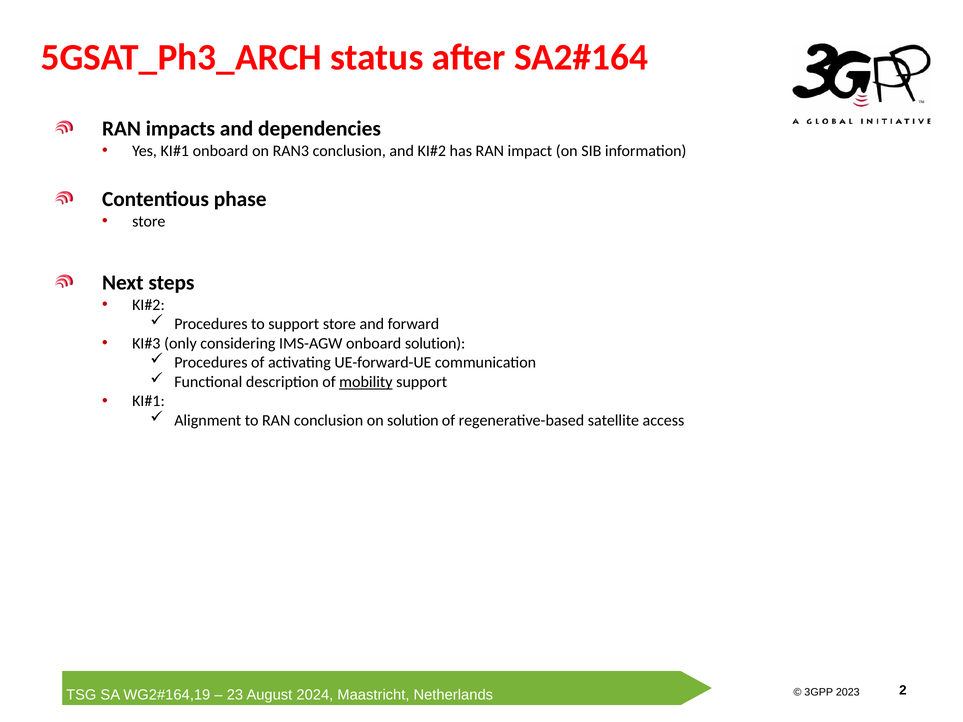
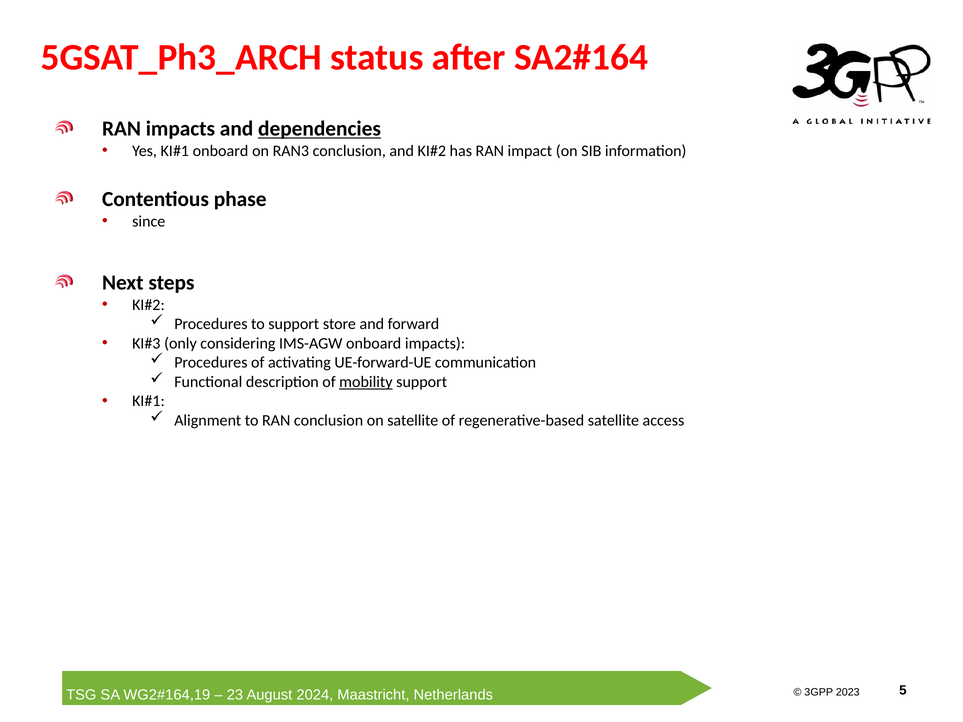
dependencies underline: none -> present
store at (149, 222): store -> since
onboard solution: solution -> impacts
on solution: solution -> satellite
2: 2 -> 5
